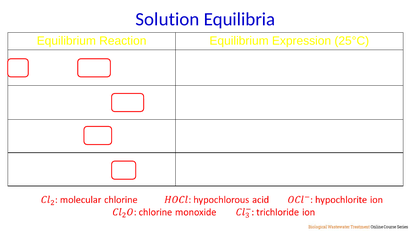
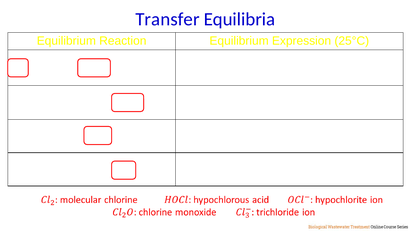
Solution: Solution -> Transfer
